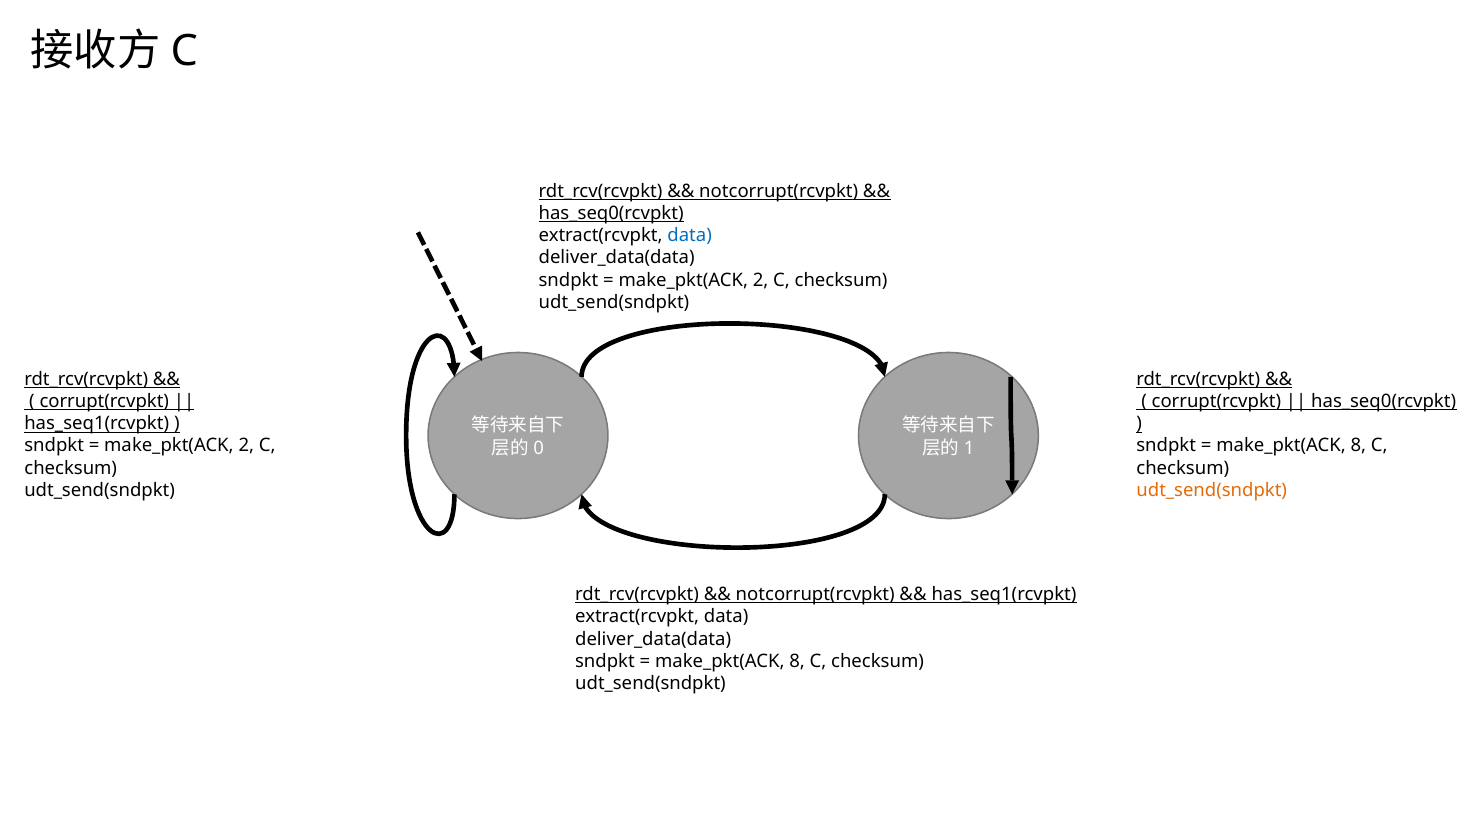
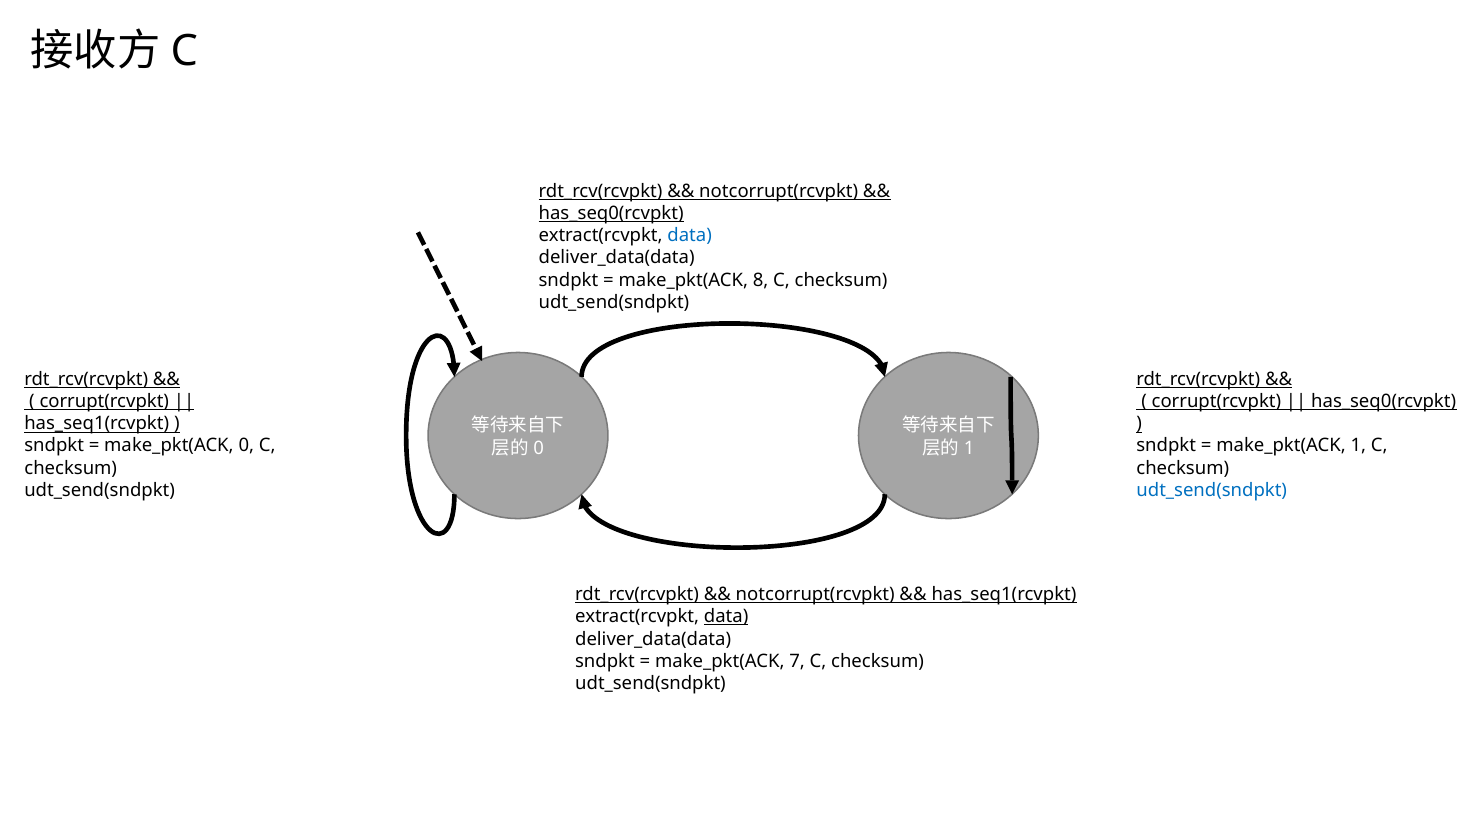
2 at (761, 280): 2 -> 8
2 at (246, 446): 2 -> 0
8 at (1358, 446): 8 -> 1
udt_send(sndpkt at (1212, 490) colour: orange -> blue
data at (726, 616) underline: none -> present
8 at (797, 661): 8 -> 7
